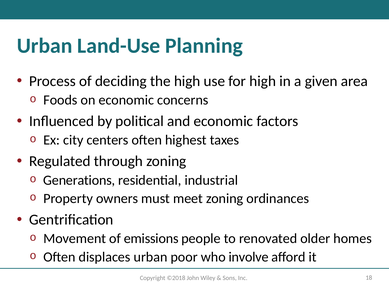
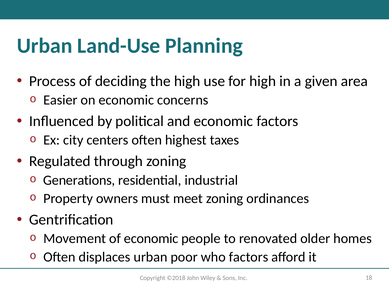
Foods: Foods -> Easier
of emissions: emissions -> economic
who involve: involve -> factors
